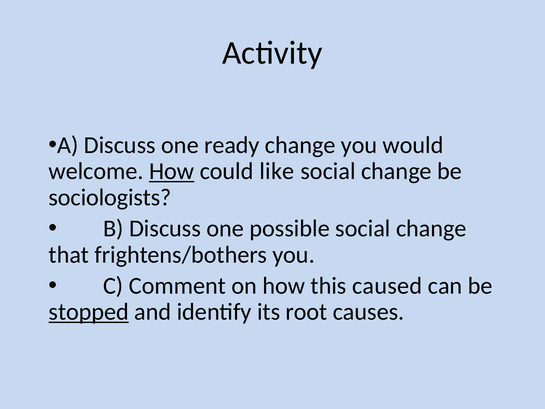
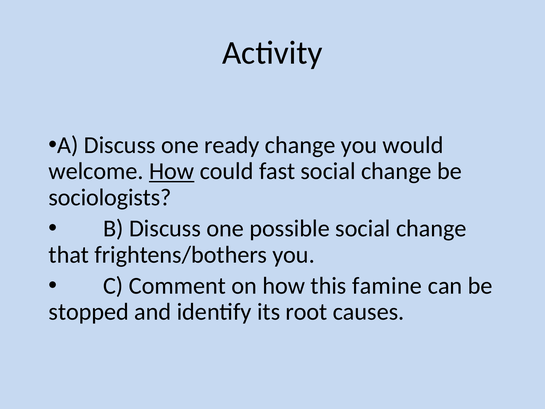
like: like -> fast
caused: caused -> famine
stopped underline: present -> none
